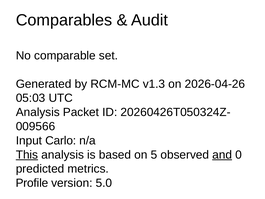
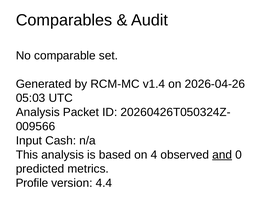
v1.3: v1.3 -> v1.4
Carlo: Carlo -> Cash
This underline: present -> none
5: 5 -> 4
5.0: 5.0 -> 4.4
